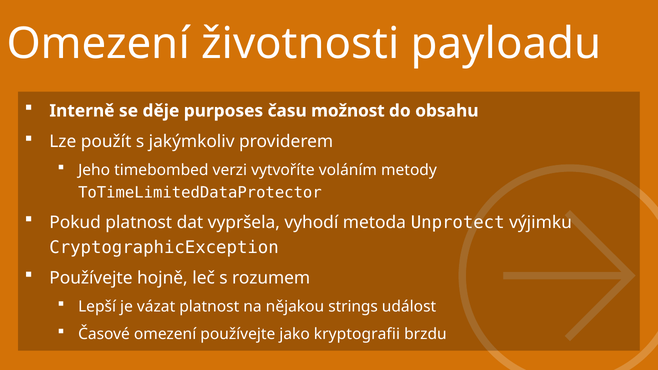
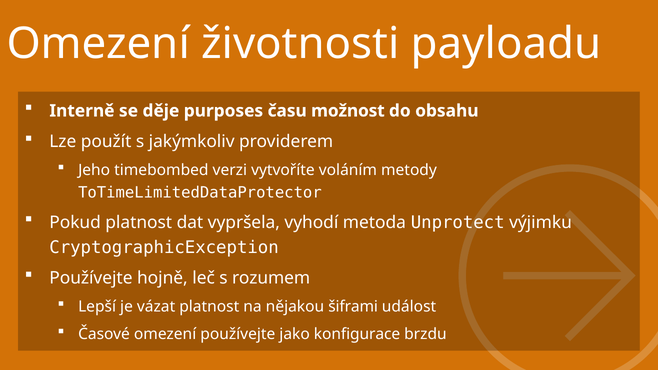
strings: strings -> šiframi
kryptografii: kryptografii -> konfigurace
